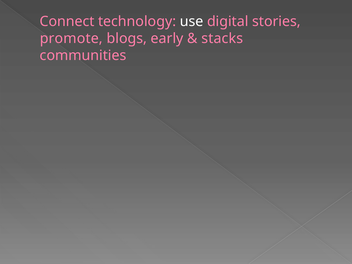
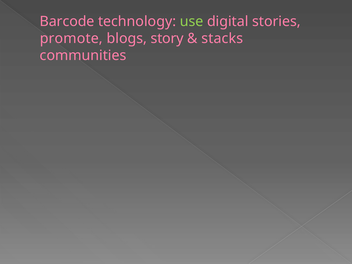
Connect: Connect -> Barcode
use colour: white -> light green
early: early -> story
